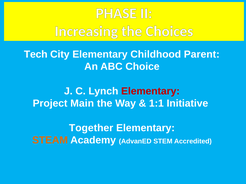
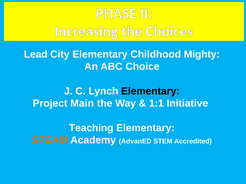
Tech: Tech -> Lead
Parent: Parent -> Mighty
Elementary at (150, 91) colour: red -> black
Together: Together -> Teaching
